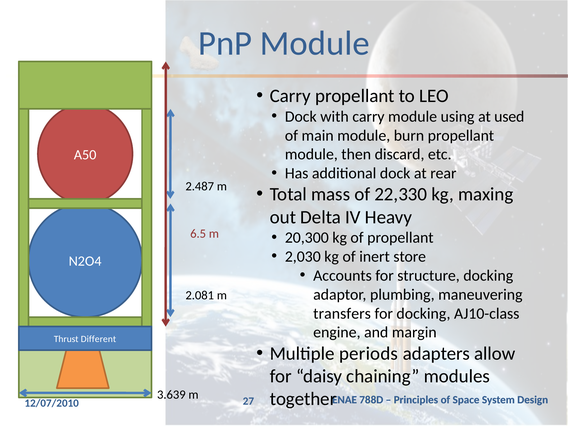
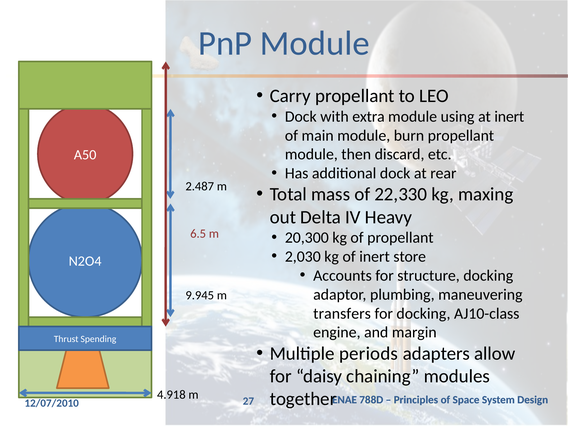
with carry: carry -> extra
at used: used -> inert
2.081: 2.081 -> 9.945
Different: Different -> Spending
3.639: 3.639 -> 4.918
